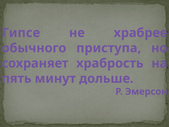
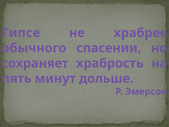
приступа: приступа -> спасении
